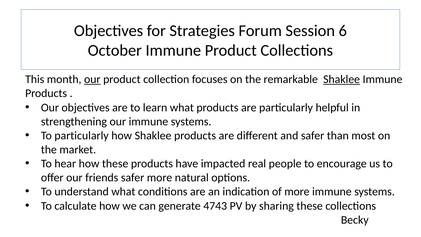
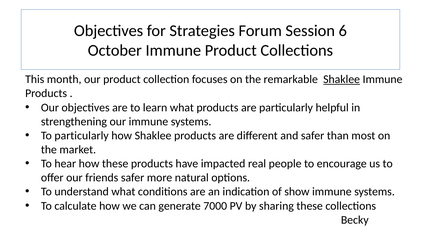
our at (92, 79) underline: present -> none
of more: more -> show
4743: 4743 -> 7000
